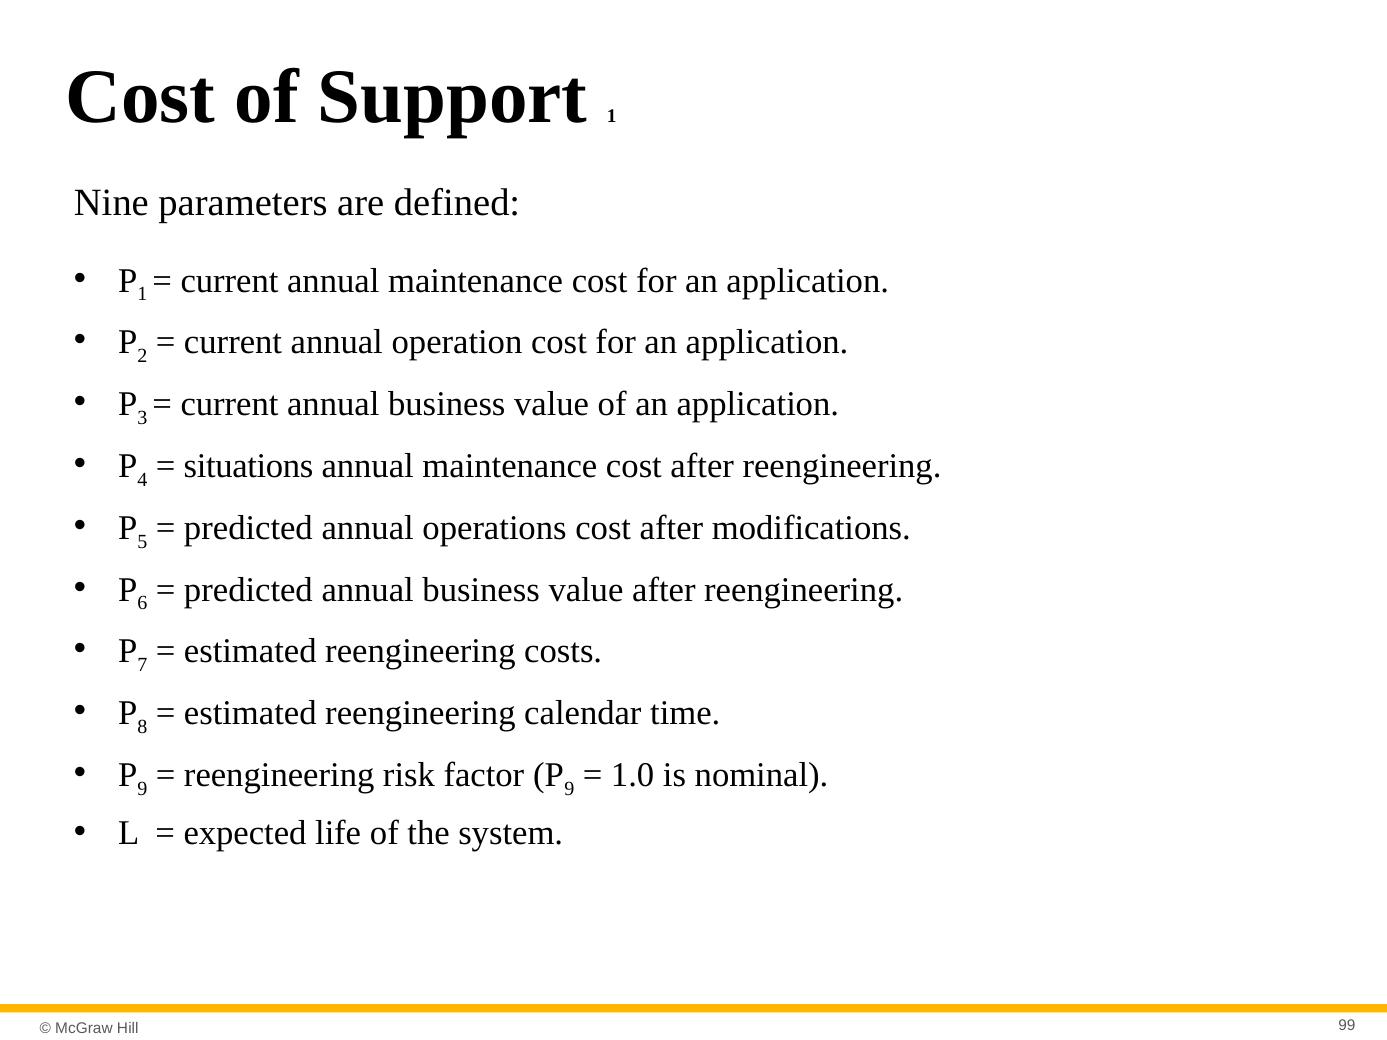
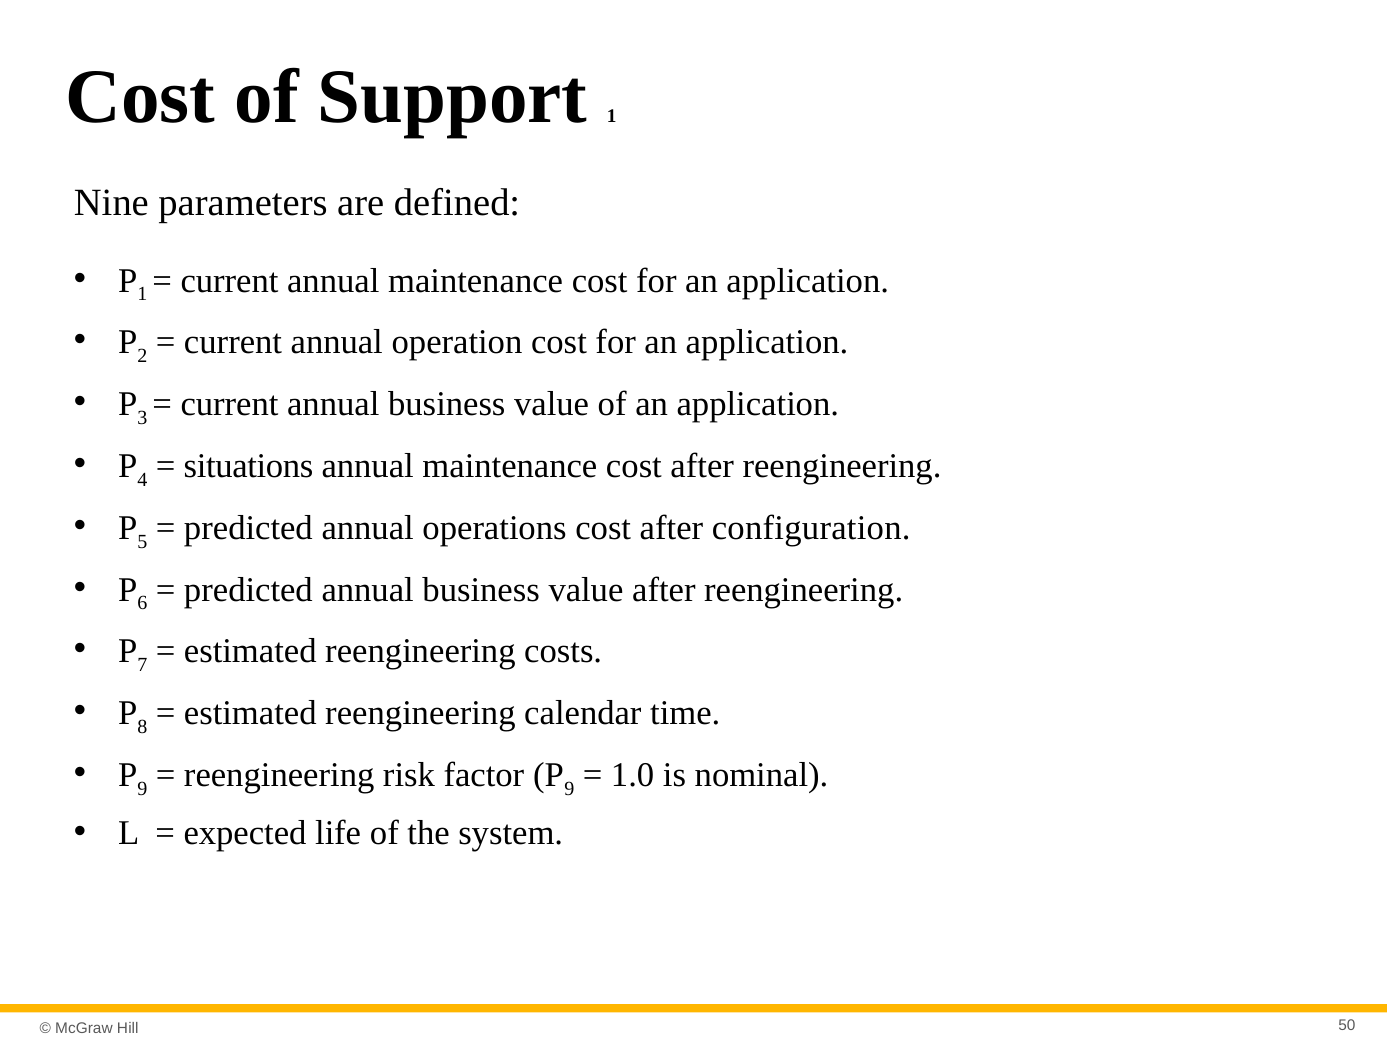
modifications: modifications -> configuration
99: 99 -> 50
